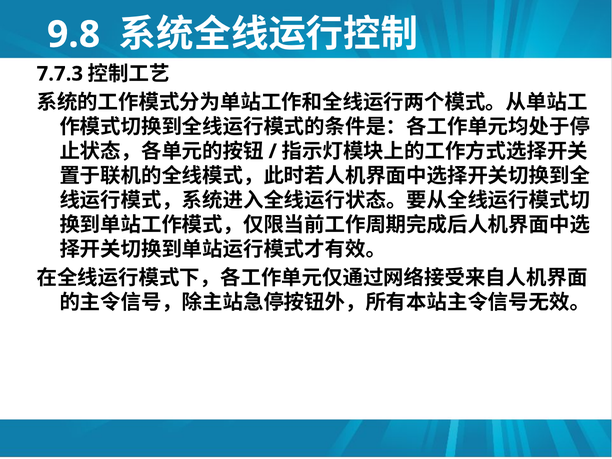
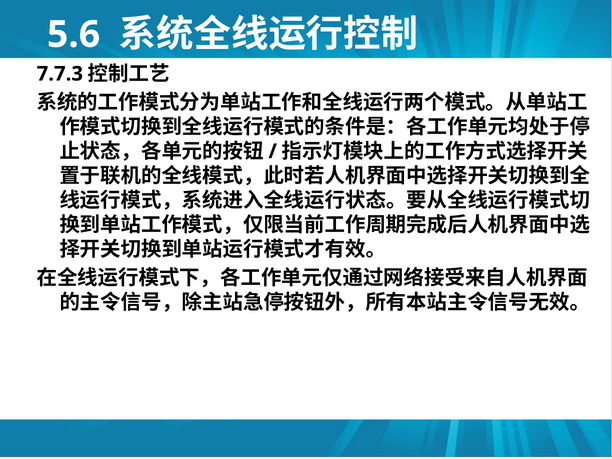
9.8: 9.8 -> 5.6
